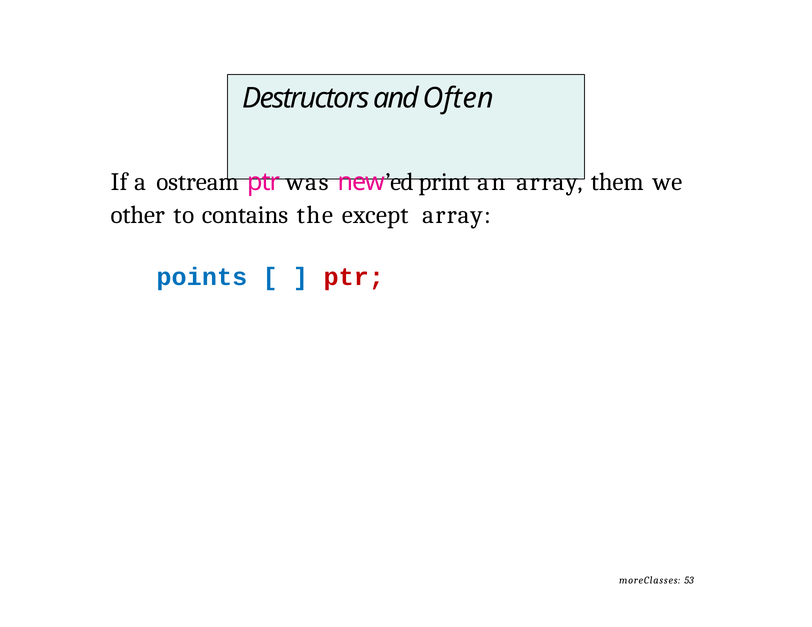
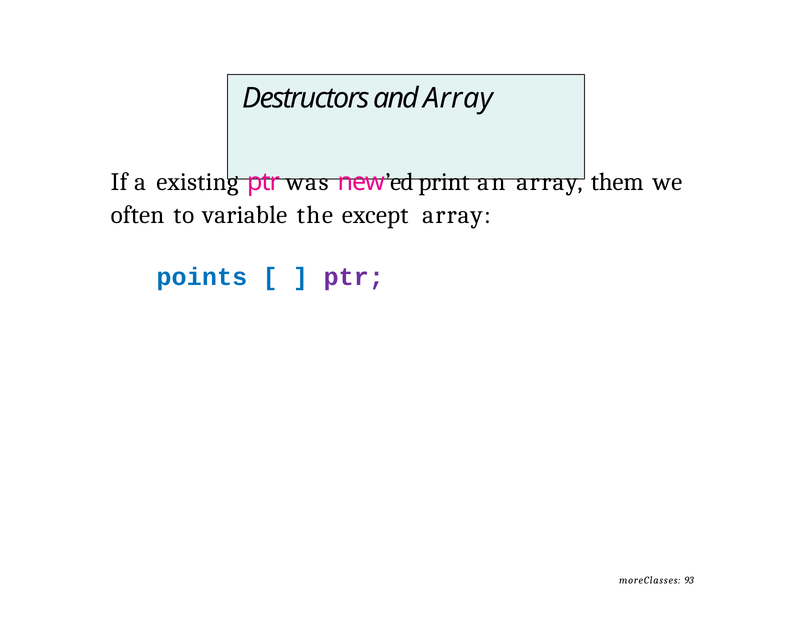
and Often: Often -> Array
ostream: ostream -> existing
other: other -> often
contains: contains -> variable
ptr at (354, 277) colour: red -> purple
53: 53 -> 93
